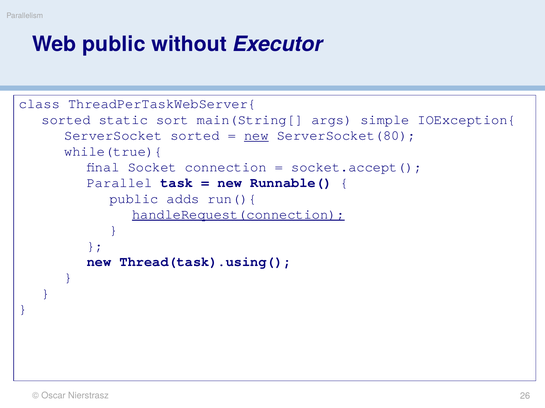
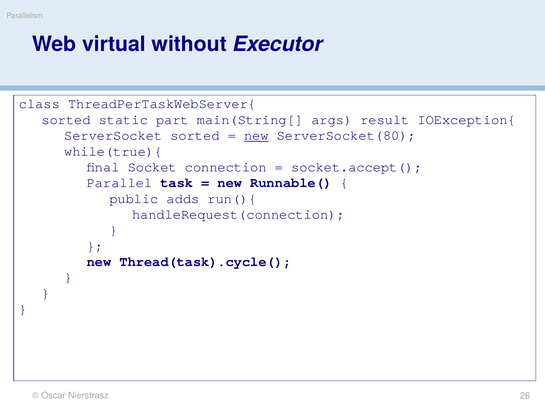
Web public: public -> virtual
sort: sort -> part
simple: simple -> result
handleRequest(connection underline: present -> none
Thread(task).using(: Thread(task).using( -> Thread(task).cycle(
